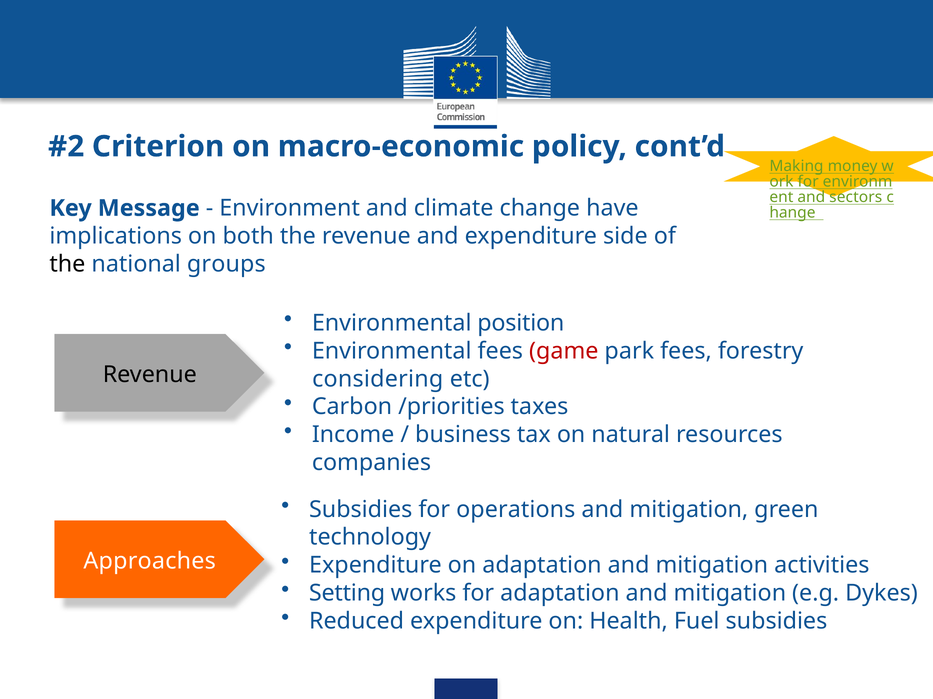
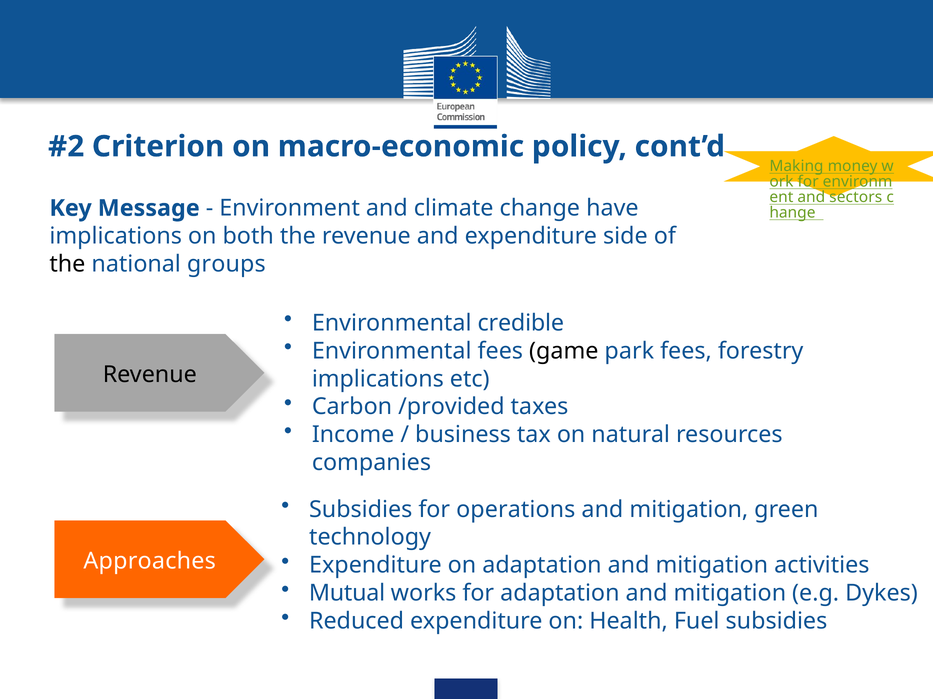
position: position -> credible
game colour: red -> black
considering at (378, 379): considering -> implications
/priorities: /priorities -> /provided
Setting: Setting -> Mutual
